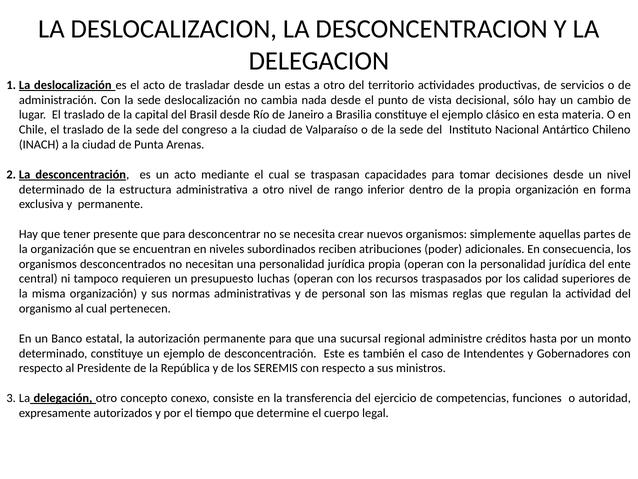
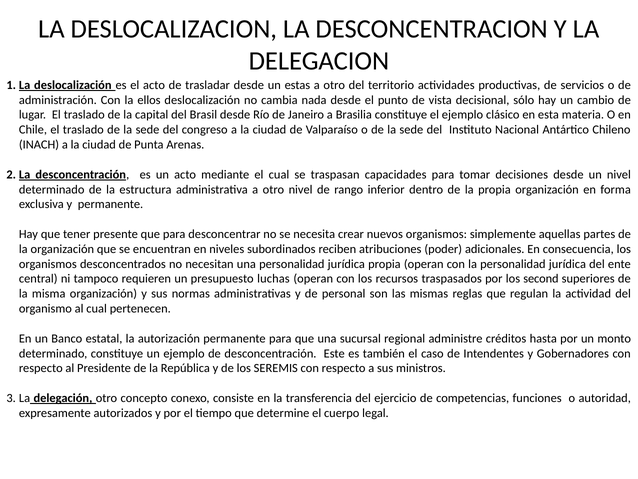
Con la sede: sede -> ellos
calidad: calidad -> second
